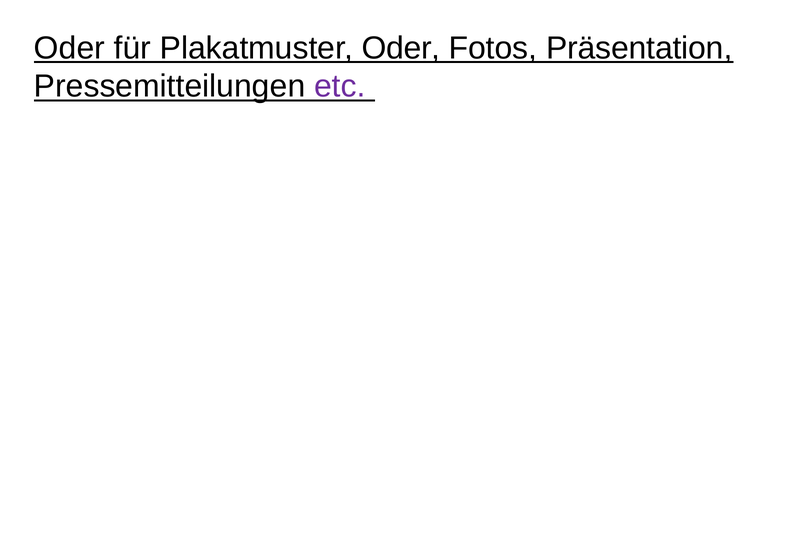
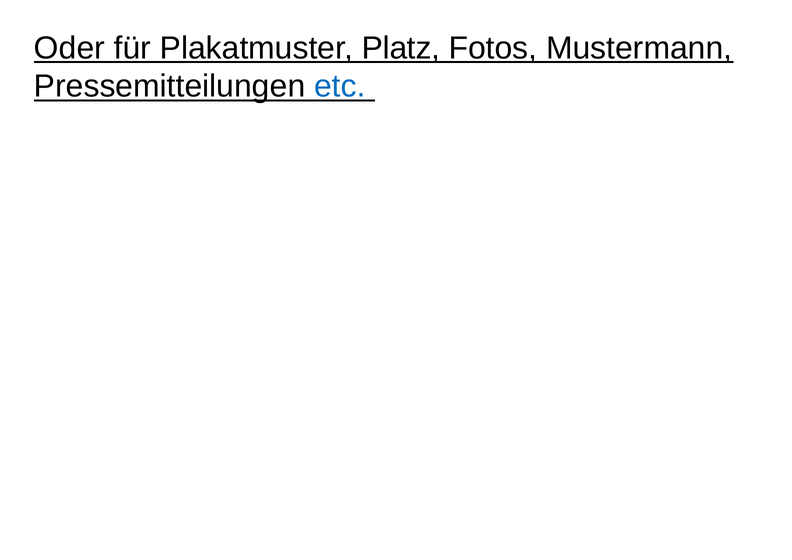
Plakatmuster Oder: Oder -> Platz
Fotos Präsentation: Präsentation -> Mustermann
etc colour: purple -> blue
